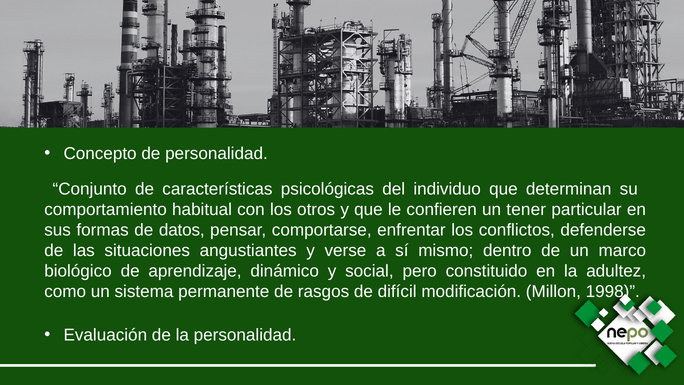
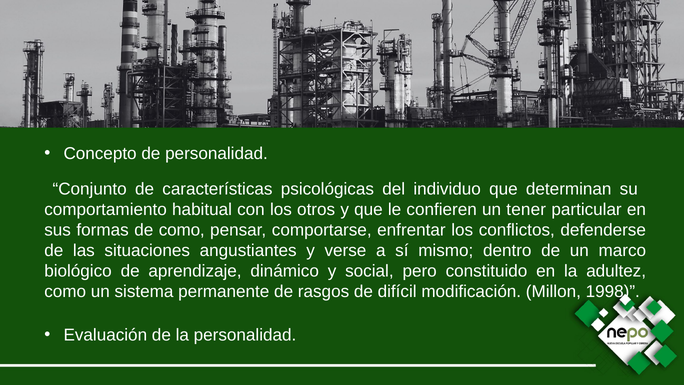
de datos: datos -> como
